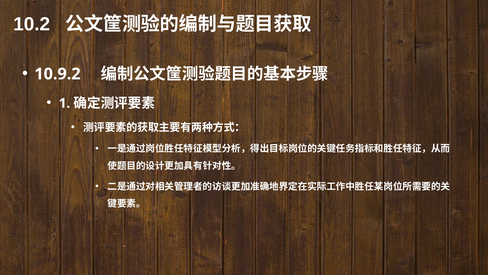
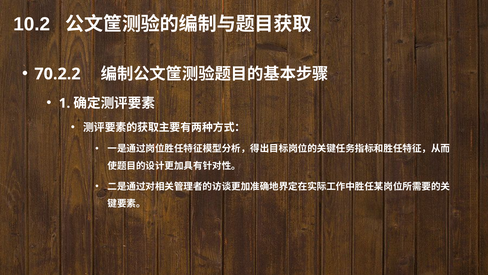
10.9.2: 10.9.2 -> 70.2.2
